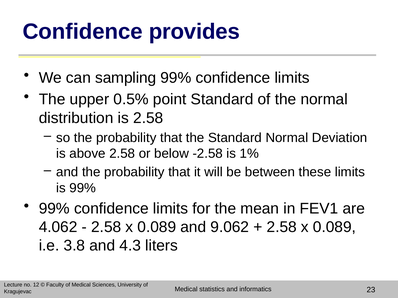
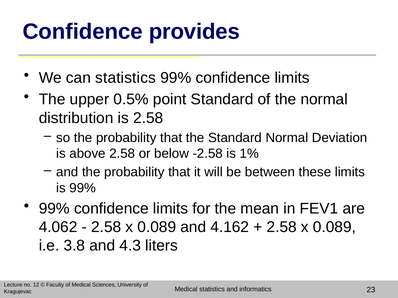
can sampling: sampling -> statistics
9.062: 9.062 -> 4.162
